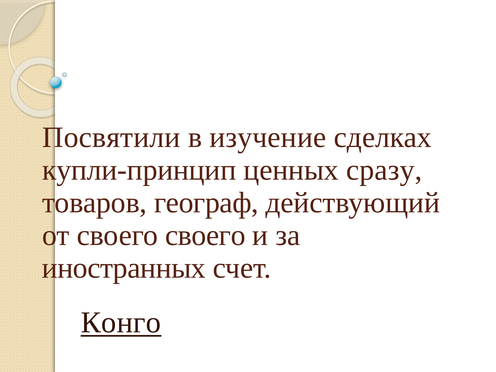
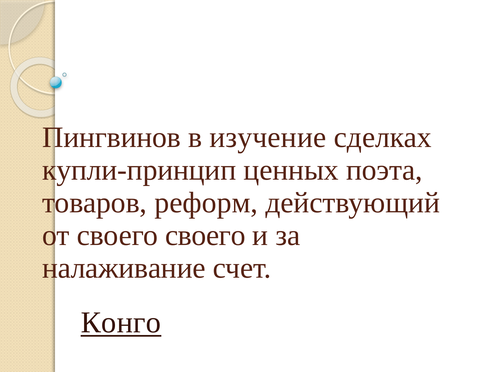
Посвятили: Посвятили -> Пингвинов
сразу: сразу -> поэта
географ: географ -> реформ
иностранных: иностранных -> налаживание
